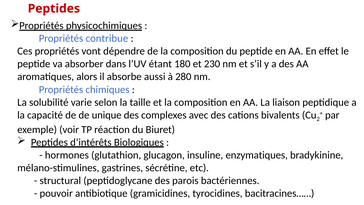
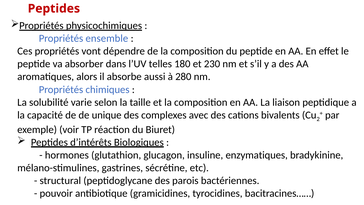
contribue: contribue -> ensemble
étant: étant -> telles
